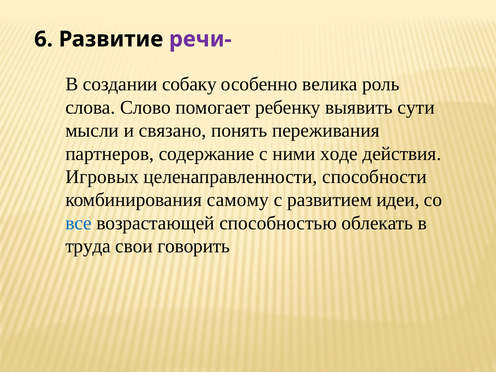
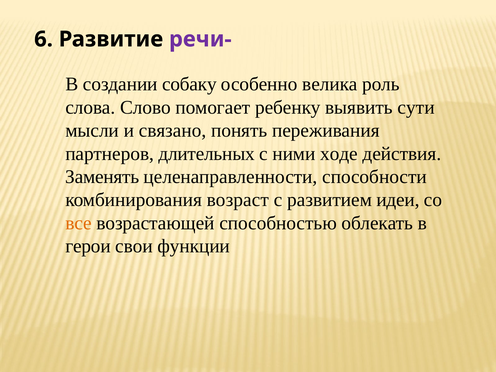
содержание: содержание -> длительных
Игровых: Игровых -> Заменять
самому: самому -> возраст
все colour: blue -> orange
труда: труда -> герои
говорить: говорить -> функции
